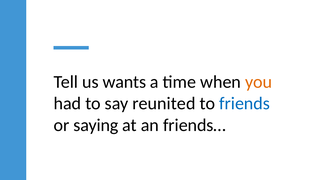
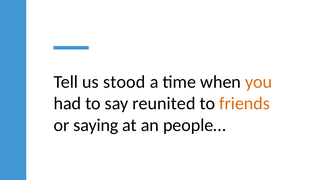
wants: wants -> stood
friends colour: blue -> orange
friends…: friends… -> people…
